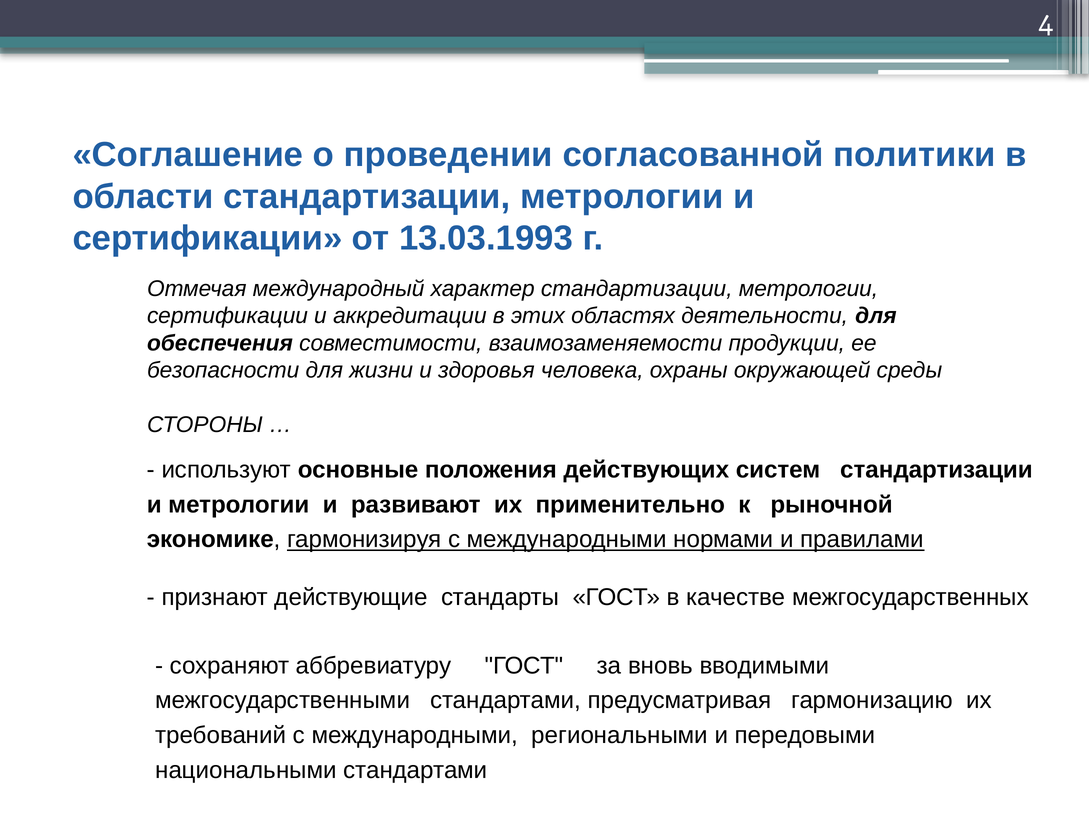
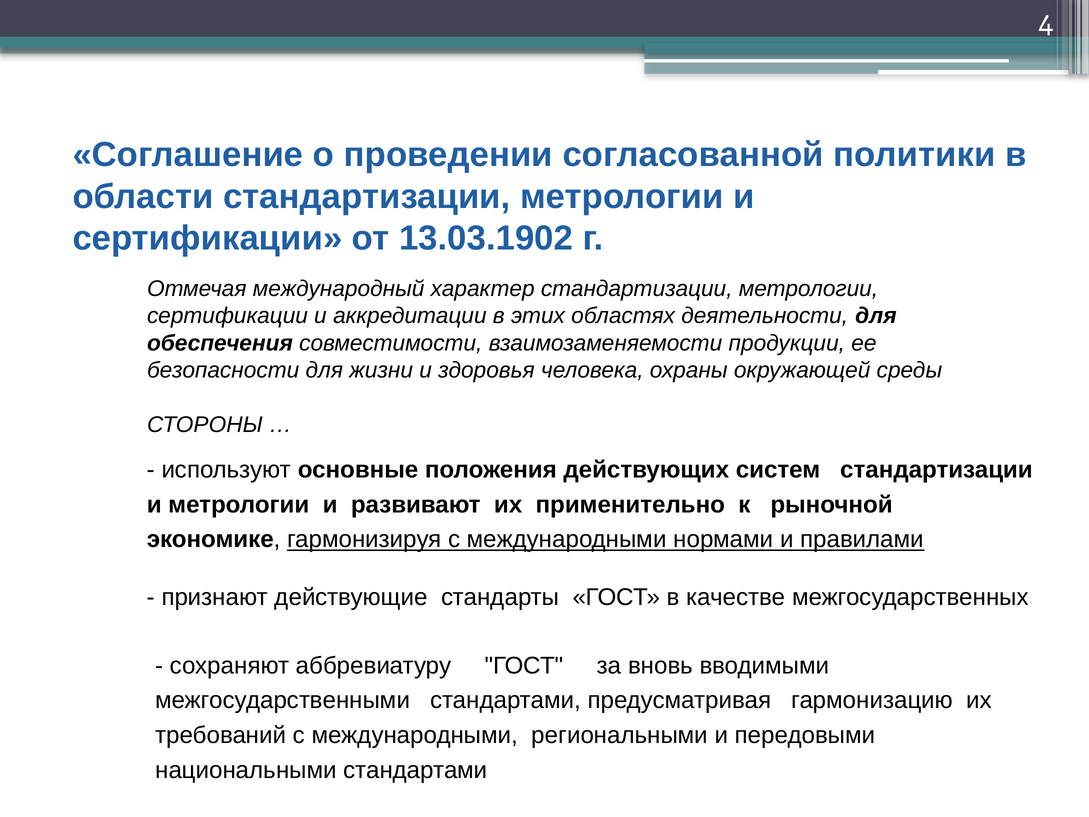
13.03.1993: 13.03.1993 -> 13.03.1902
